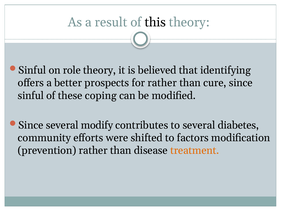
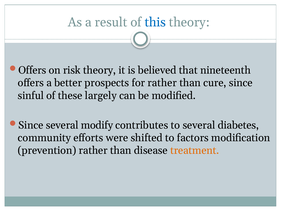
this colour: black -> blue
Sinful at (32, 70): Sinful -> Offers
role: role -> risk
identifying: identifying -> nineteenth
coping: coping -> largely
